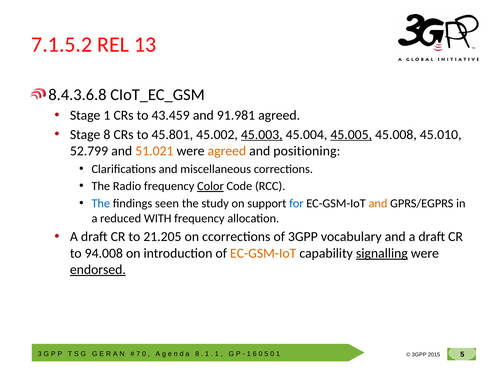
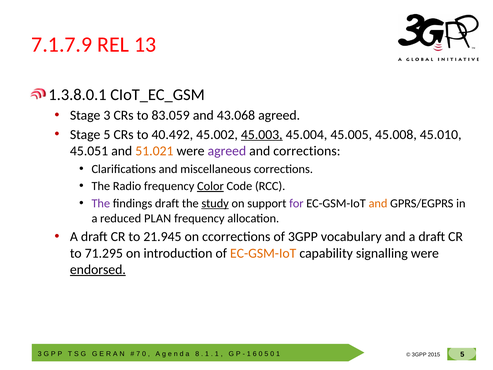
7.1.5.2: 7.1.5.2 -> 7.1.7.9
8.4.3.6.8: 8.4.3.6.8 -> 1.3.8.0.1
Stage 1: 1 -> 3
43.459: 43.459 -> 83.059
91.981: 91.981 -> 43.068
Stage 8: 8 -> 5
45.801: 45.801 -> 40.492
45.005 underline: present -> none
52.799: 52.799 -> 45.051
agreed at (227, 151) colour: orange -> purple
and positioning: positioning -> corrections
The at (101, 203) colour: blue -> purple
findings seen: seen -> draft
study underline: none -> present
for colour: blue -> purple
WITH: WITH -> PLAN
21.205: 21.205 -> 21.945
94.008: 94.008 -> 71.295
signalling underline: present -> none
